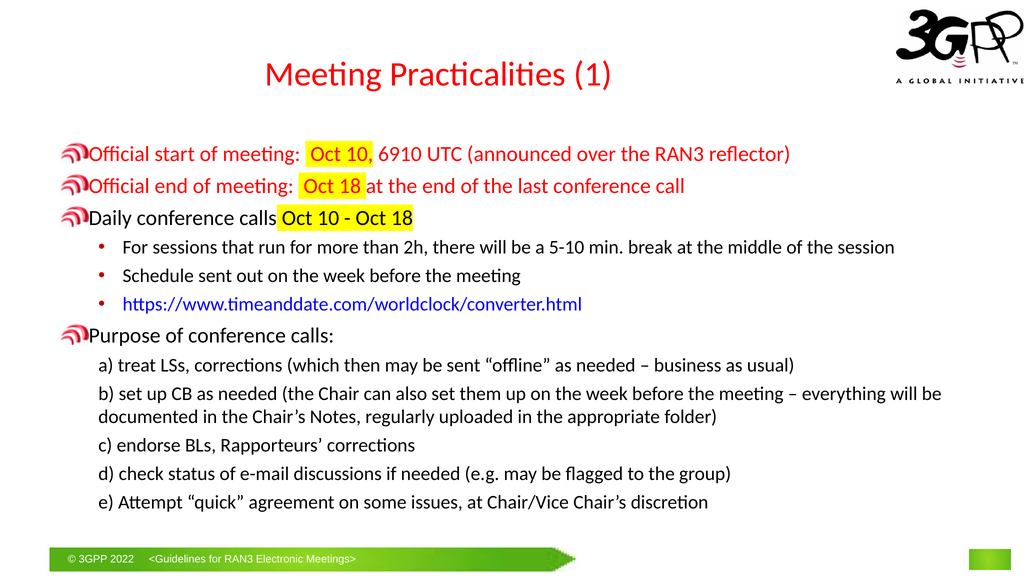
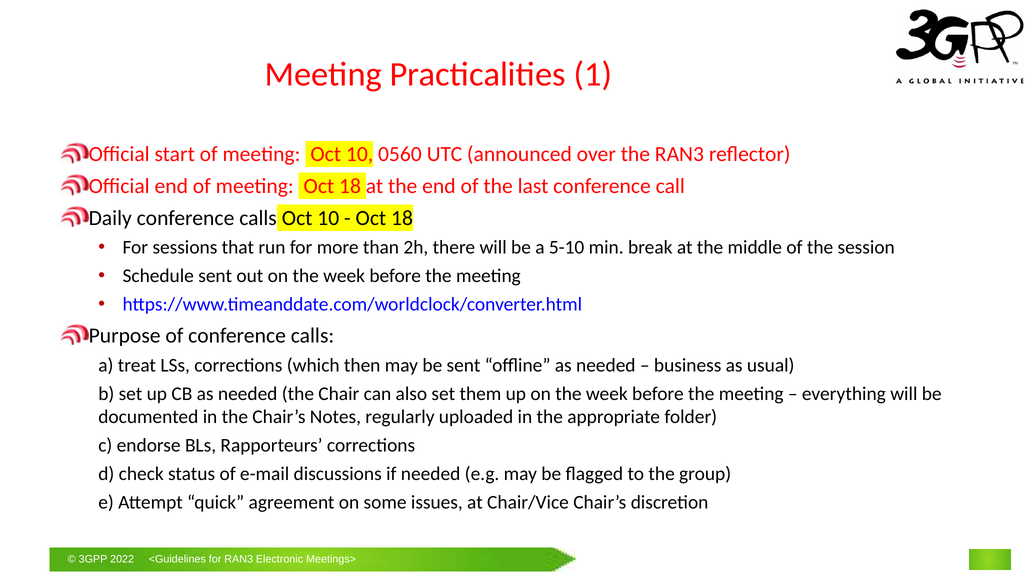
6910: 6910 -> 0560
